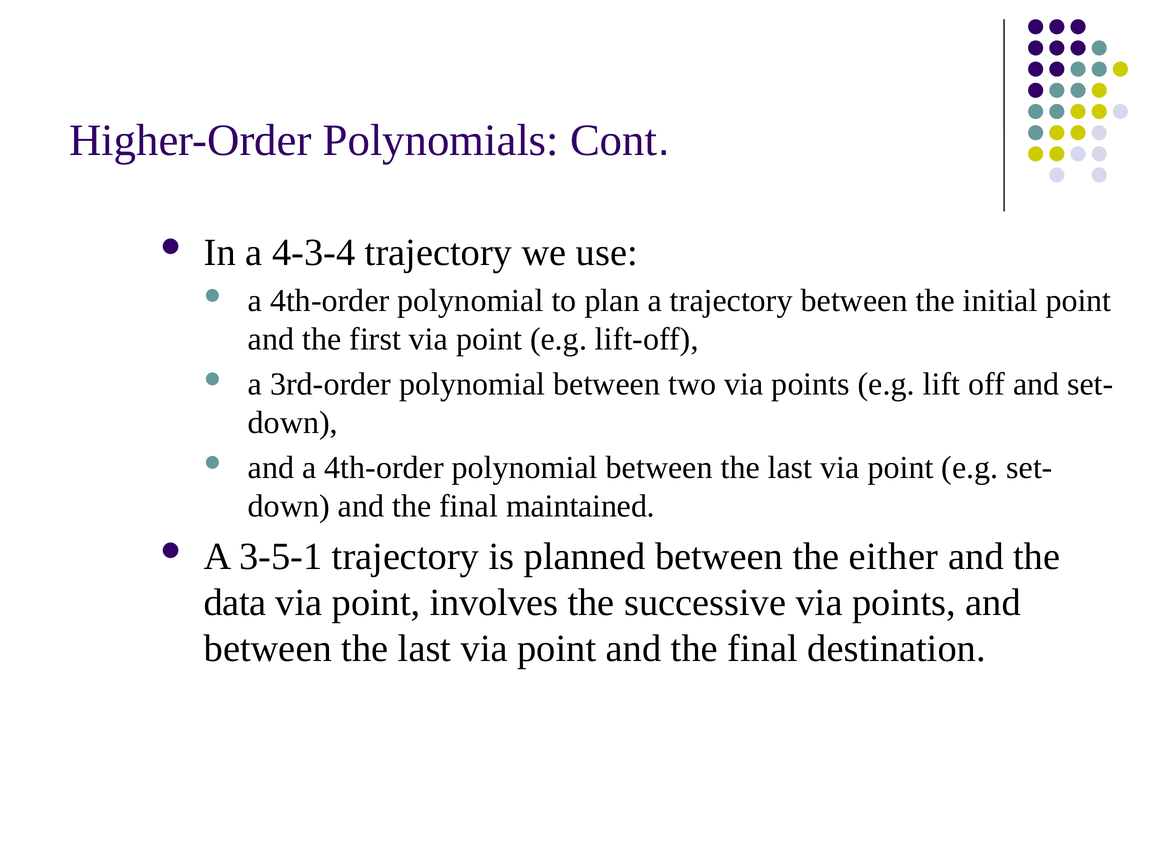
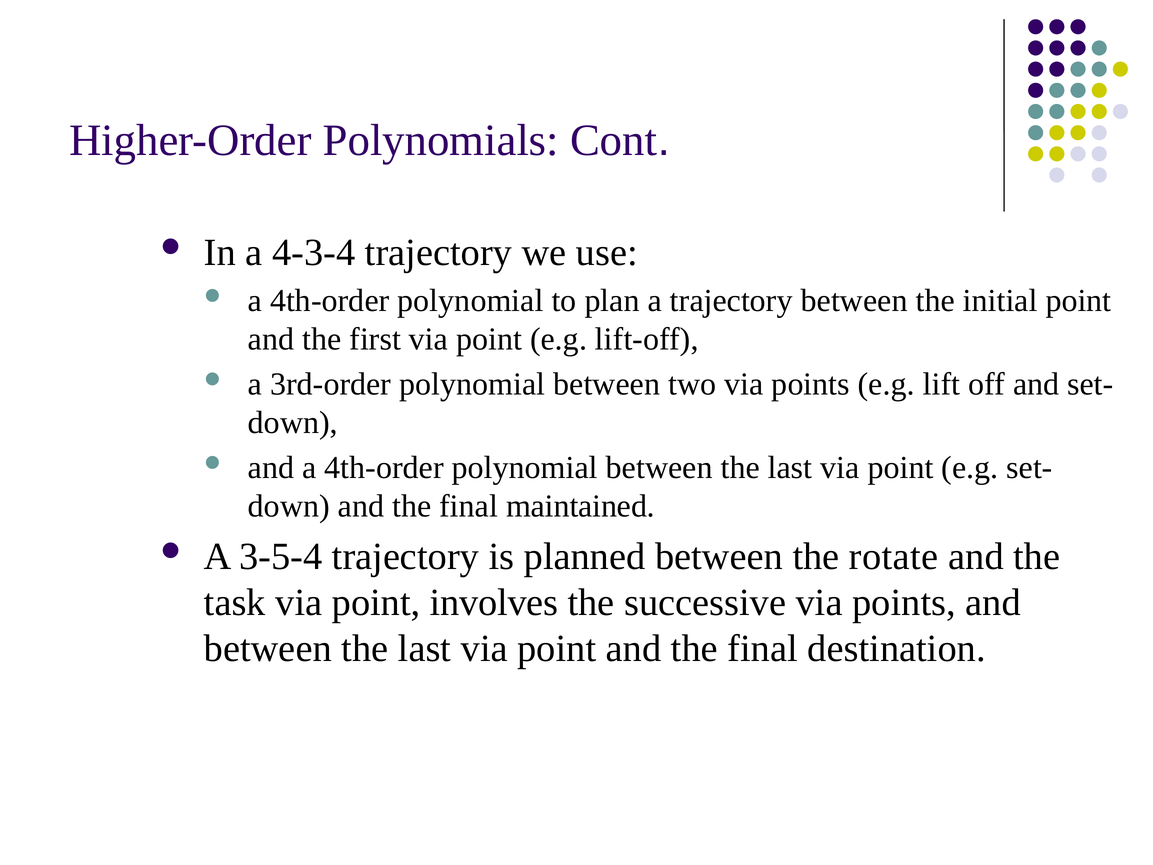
3-5-1: 3-5-1 -> 3-5-4
either: either -> rotate
data: data -> task
